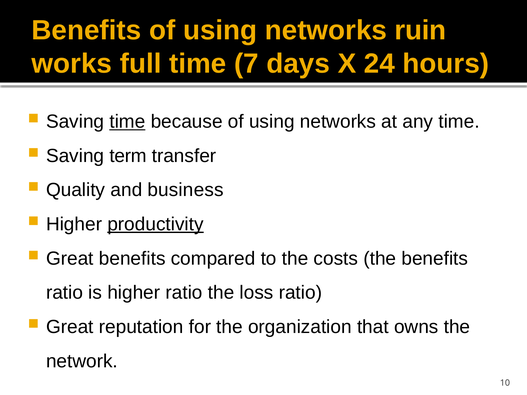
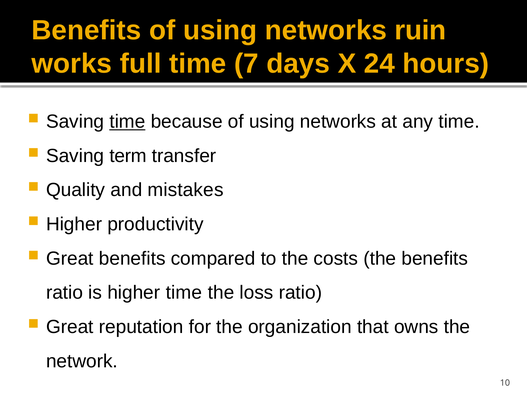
business: business -> mistakes
productivity underline: present -> none
higher ratio: ratio -> time
